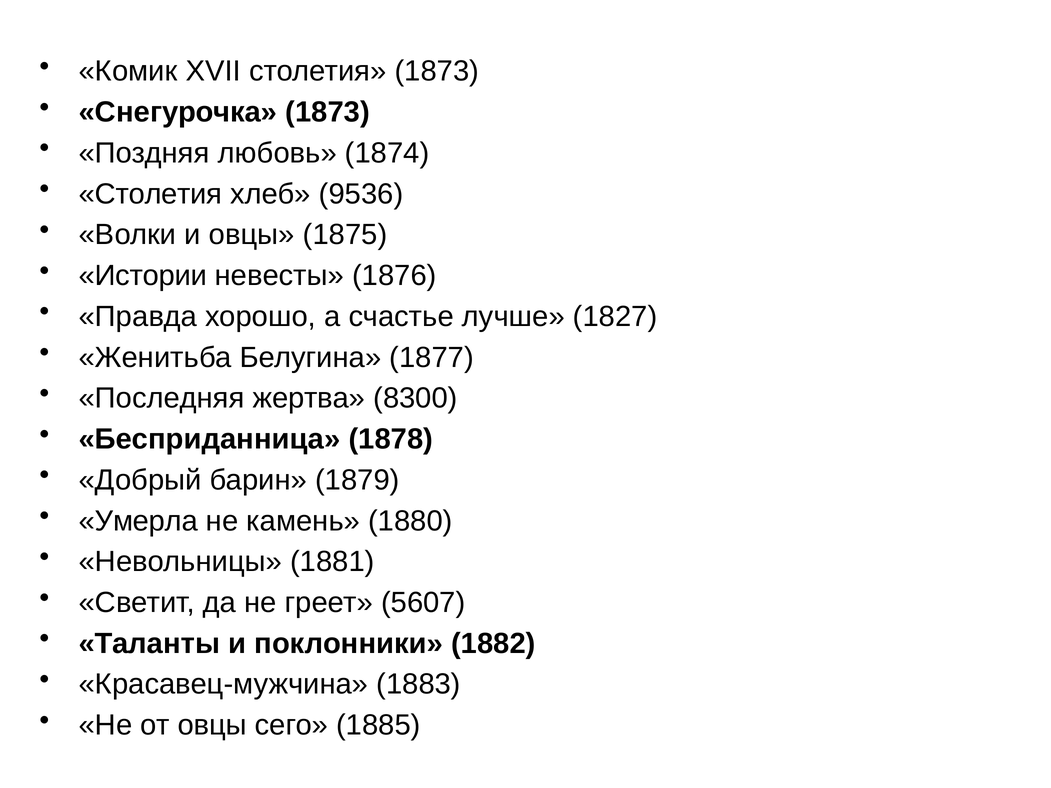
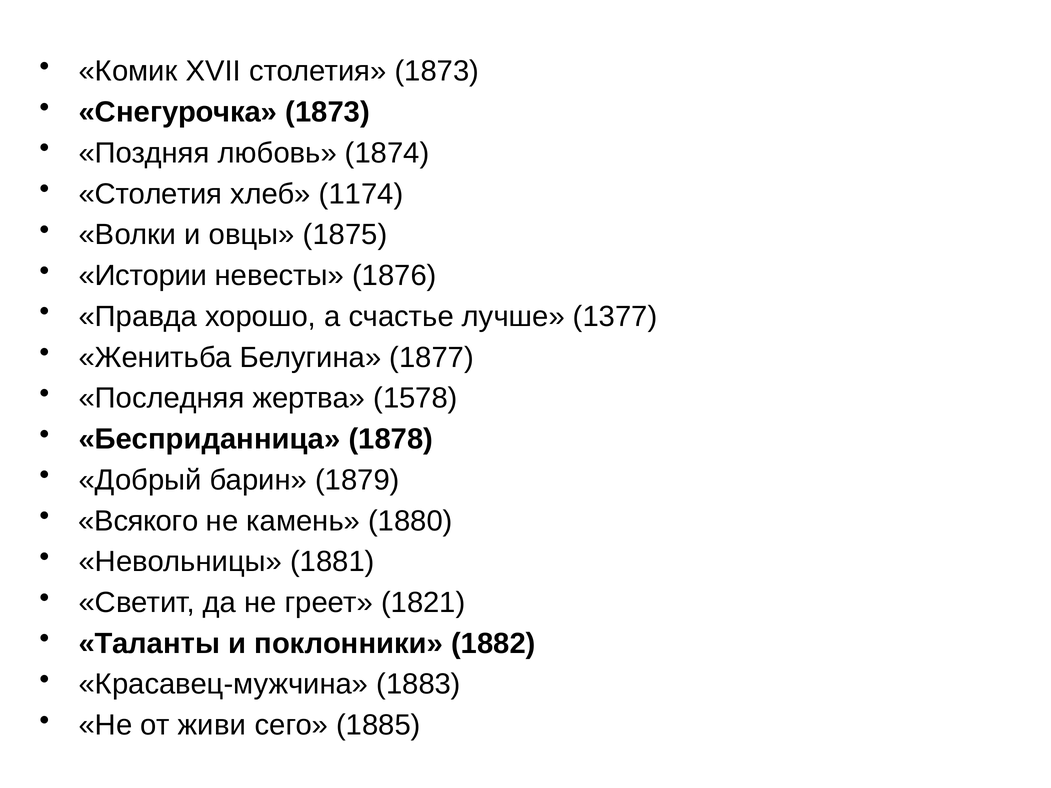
9536: 9536 -> 1174
1827: 1827 -> 1377
8300: 8300 -> 1578
Умерла: Умерла -> Всякого
5607: 5607 -> 1821
от овцы: овцы -> живи
